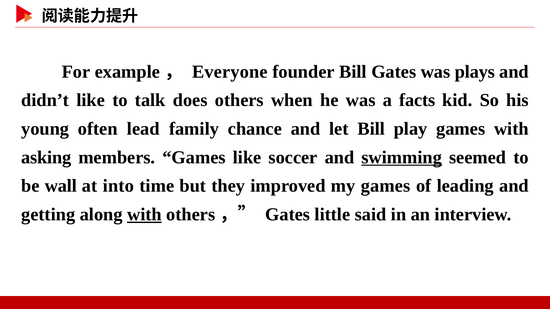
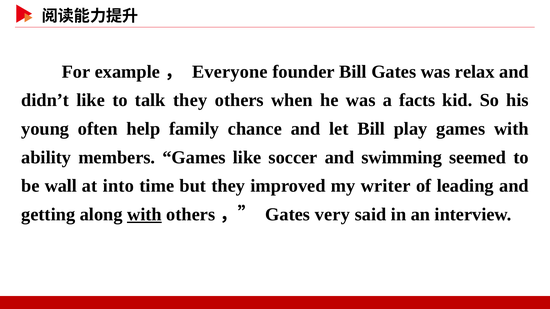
plays: plays -> relax
talk does: does -> they
lead: lead -> help
asking: asking -> ability
swimming underline: present -> none
my games: games -> writer
little: little -> very
